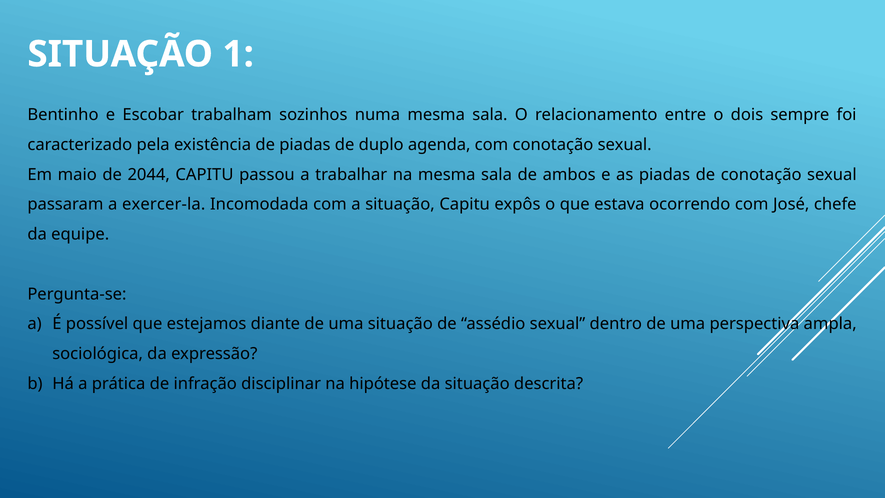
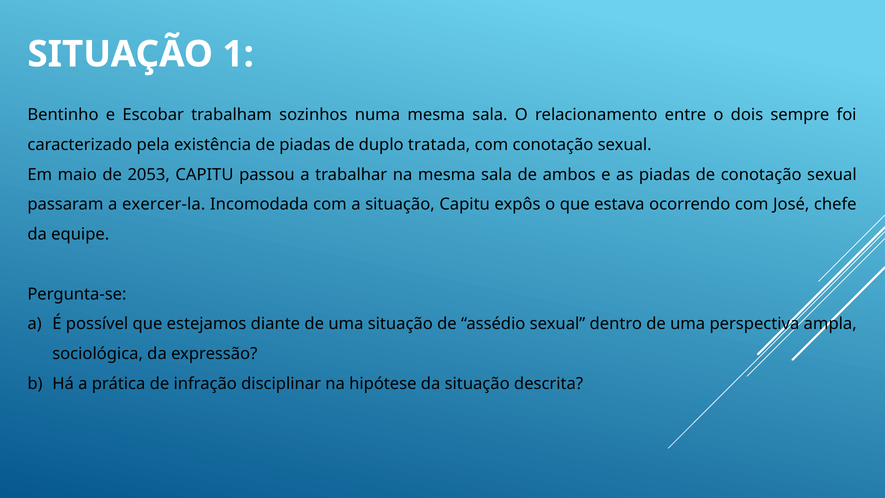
agenda: agenda -> tratada
2044: 2044 -> 2053
